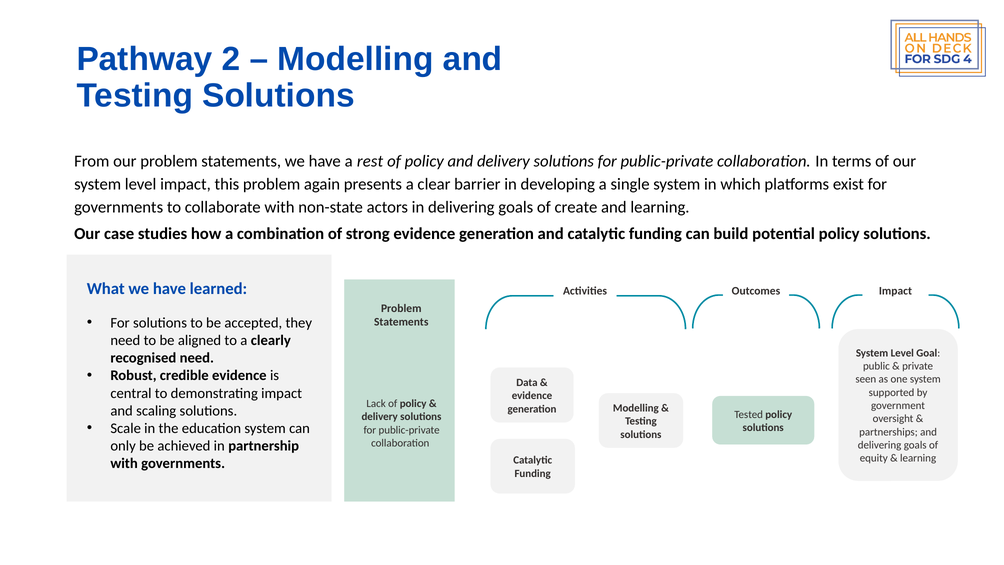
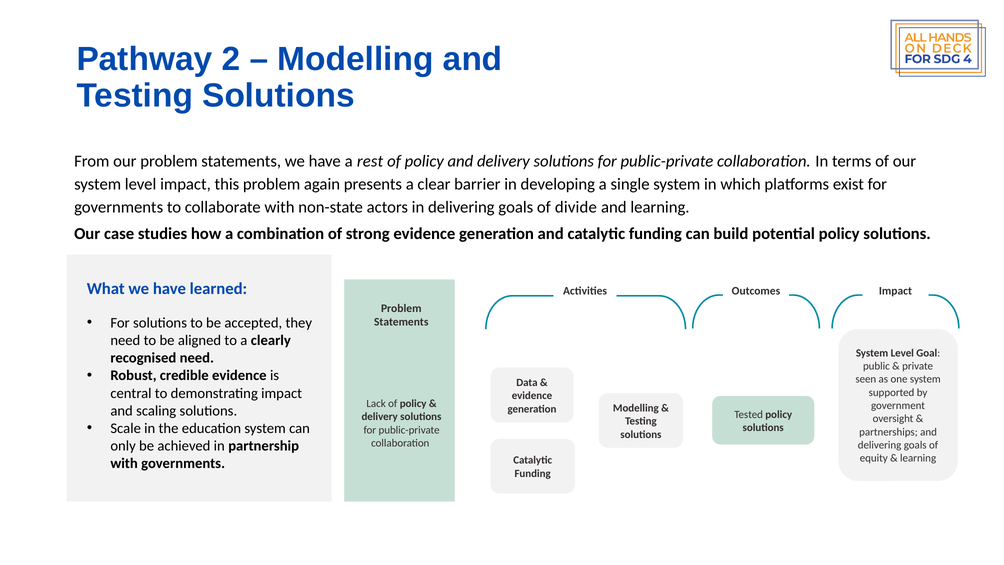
create: create -> divide
